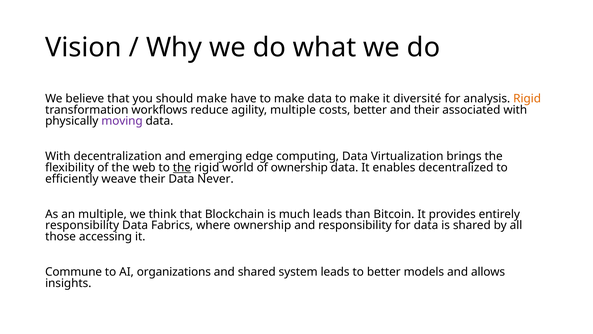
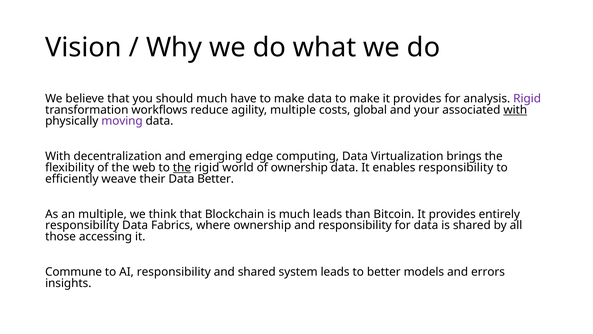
should make: make -> much
make it diversité: diversité -> provides
Rigid at (527, 98) colour: orange -> purple
costs better: better -> global
and their: their -> your
with at (515, 110) underline: none -> present
enables decentralized: decentralized -> responsibility
Data Never: Never -> Better
AI organizations: organizations -> responsibility
allows: allows -> errors
